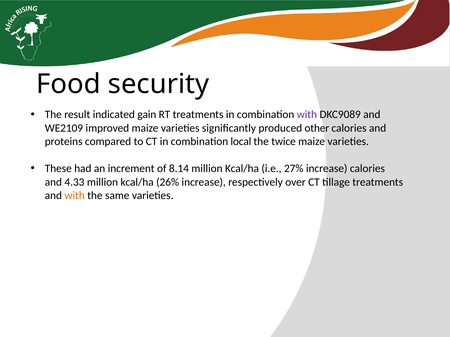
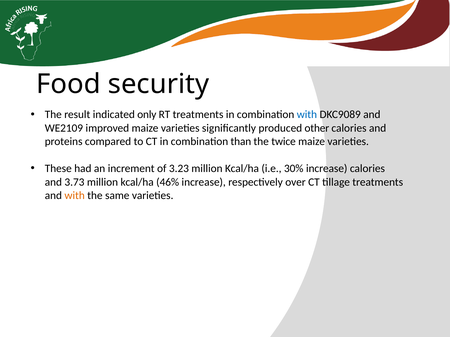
gain: gain -> only
with at (307, 115) colour: purple -> blue
local: local -> than
8.14: 8.14 -> 3.23
27%: 27% -> 30%
4.33: 4.33 -> 3.73
26%: 26% -> 46%
